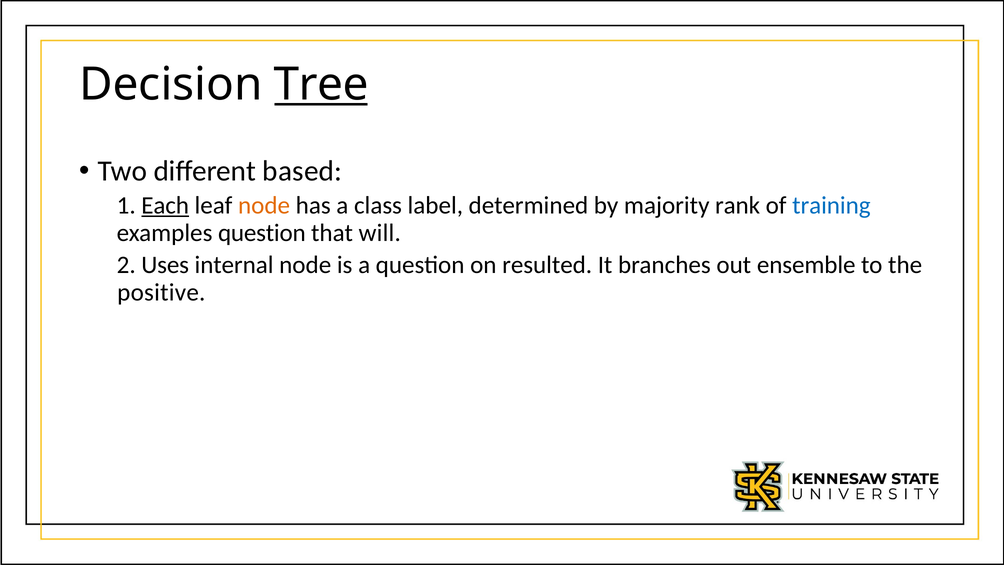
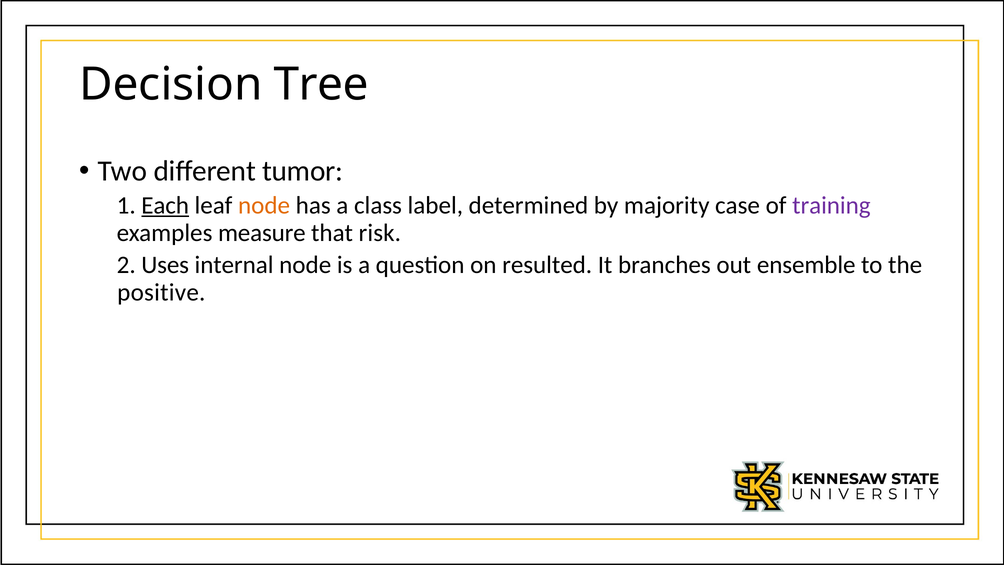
Tree underline: present -> none
based: based -> tumor
rank: rank -> case
training colour: blue -> purple
examples question: question -> measure
will: will -> risk
